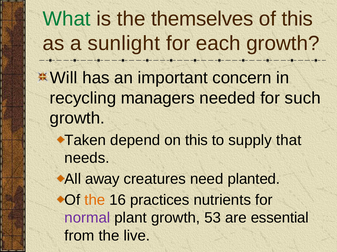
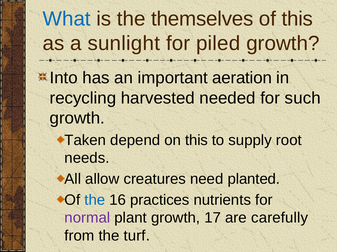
What colour: green -> blue
each: each -> piled
Will: Will -> Into
concern: concern -> aeration
managers: managers -> harvested
that: that -> root
away: away -> allow
the at (95, 200) colour: orange -> blue
53: 53 -> 17
essential: essential -> carefully
live: live -> turf
